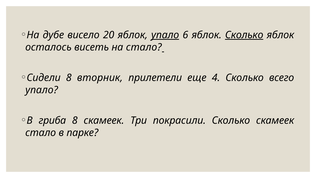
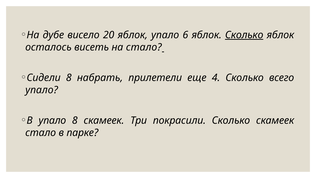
упало at (165, 35) underline: present -> none
вторник: вторник -> набрать
В гриба: гриба -> упало
